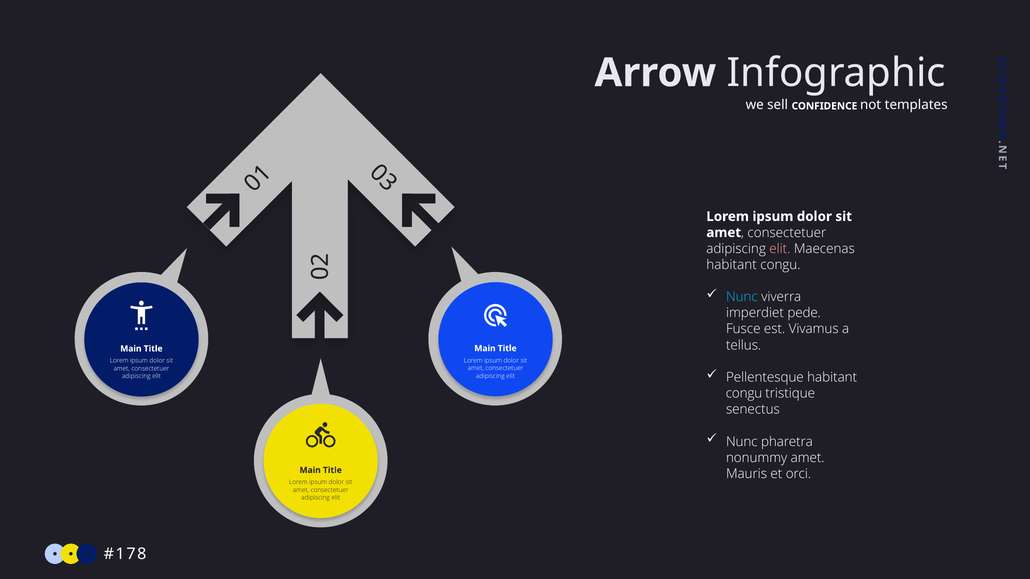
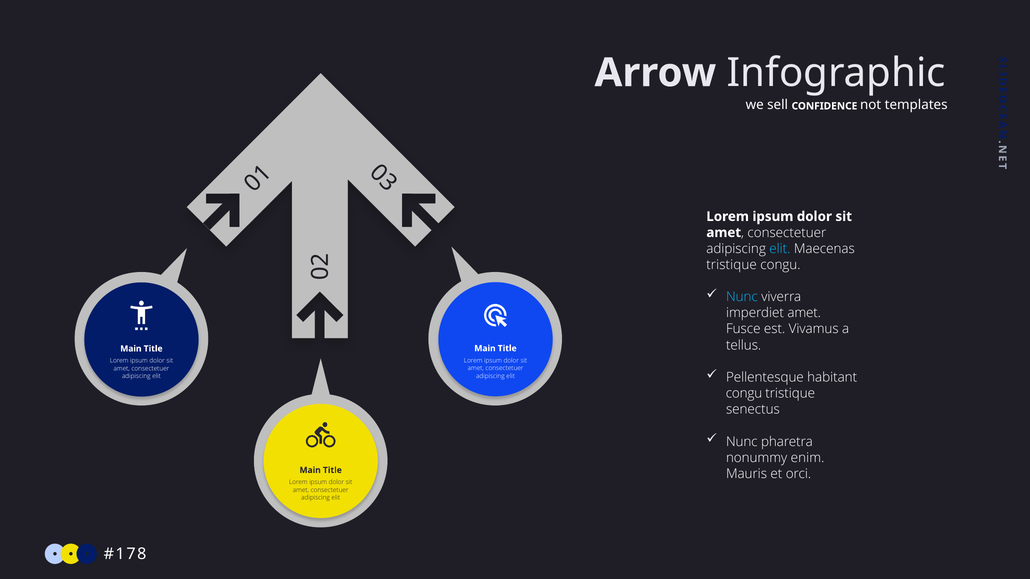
elit at (780, 249) colour: pink -> light blue
habitant at (732, 265): habitant -> tristique
imperdiet pede: pede -> amet
nonummy amet: amet -> enim
